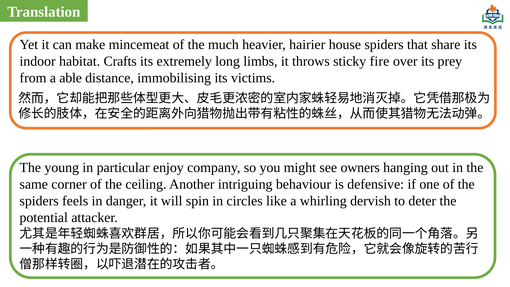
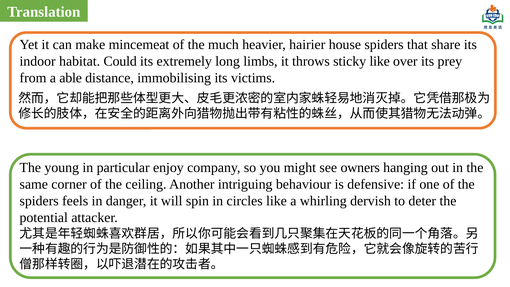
Crafts: Crafts -> Could
sticky fire: fire -> like
